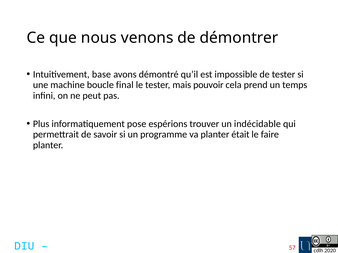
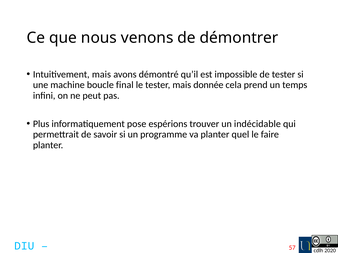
Intuitivement base: base -> mais
pouvoir: pouvoir -> donnée
était: était -> quel
